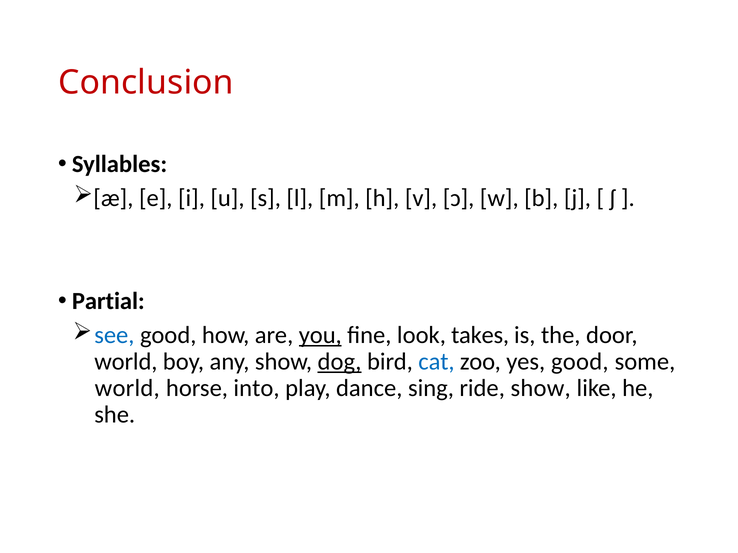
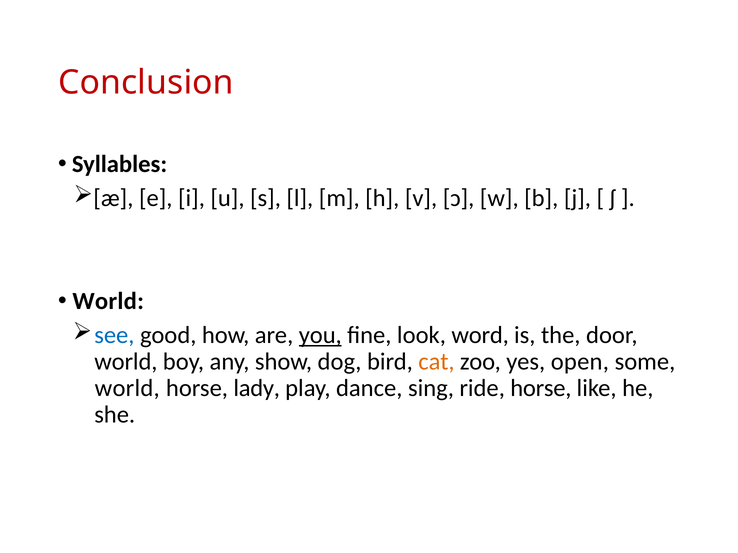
Partial at (108, 301): Partial -> World
takes: takes -> word
dog underline: present -> none
cat colour: blue -> orange
yes good: good -> open
into: into -> lady
ride show: show -> horse
